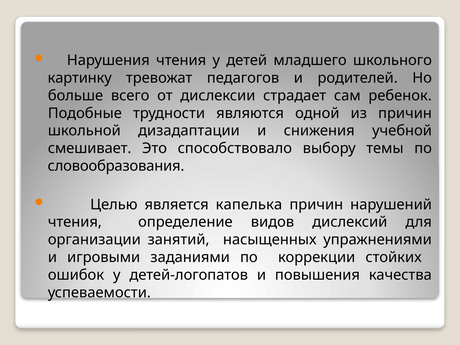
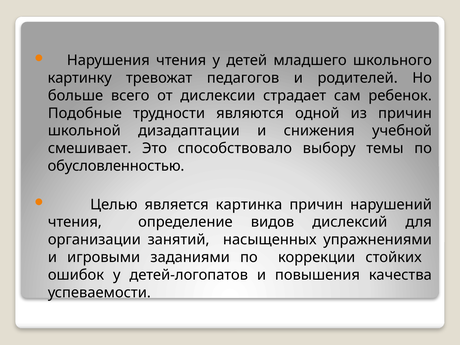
словообразования: словообразования -> обусловленностью
капелька: капелька -> картинка
